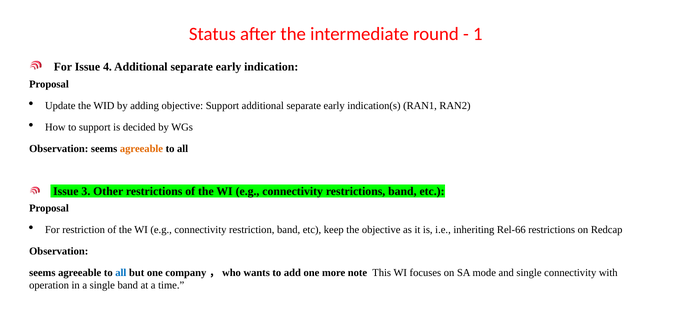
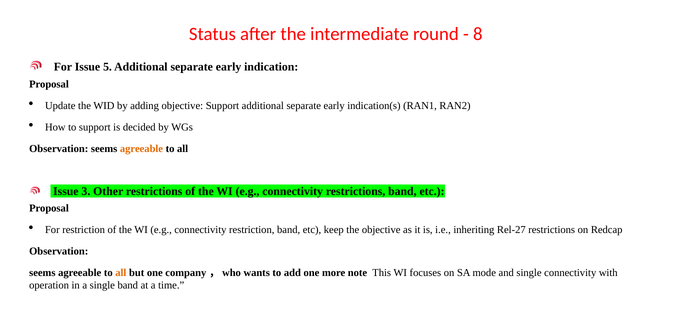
1: 1 -> 8
4: 4 -> 5
Rel-66: Rel-66 -> Rel-27
all at (121, 272) colour: blue -> orange
